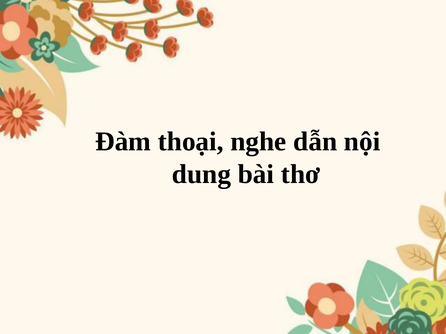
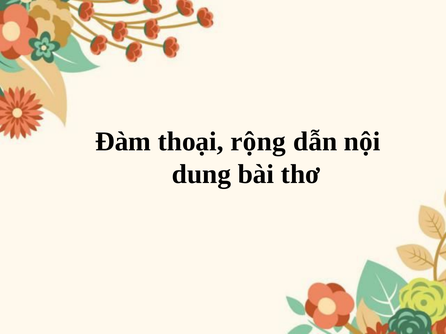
nghe: nghe -> rộng
